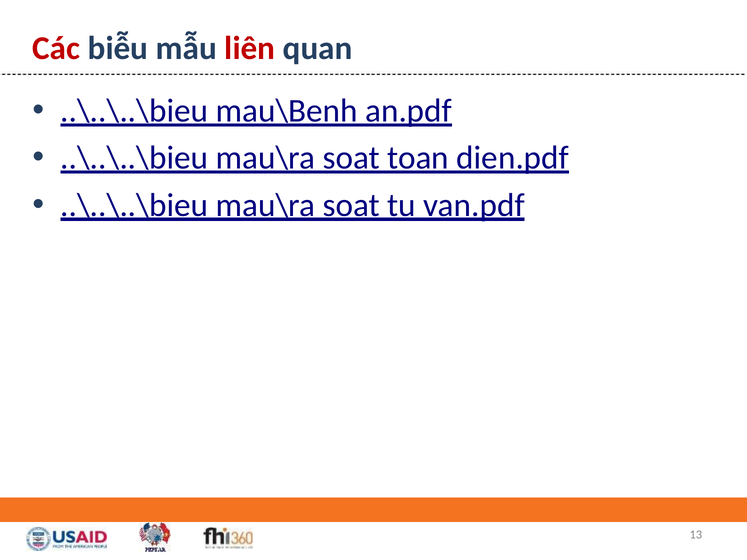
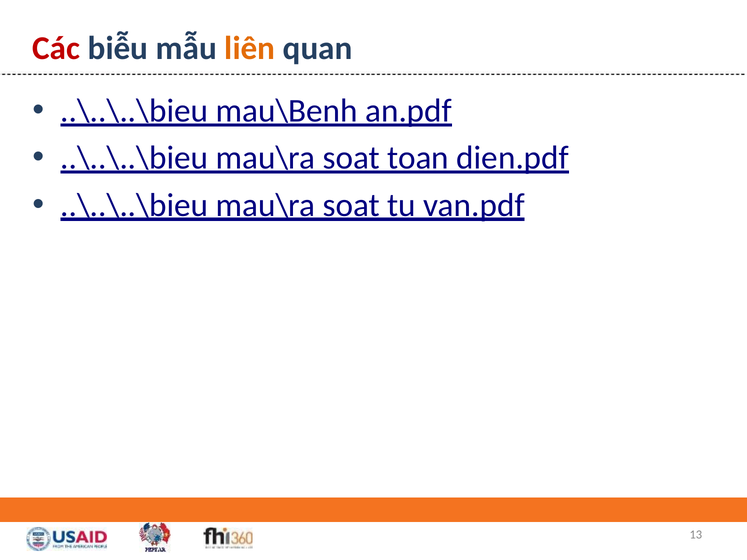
liên colour: red -> orange
